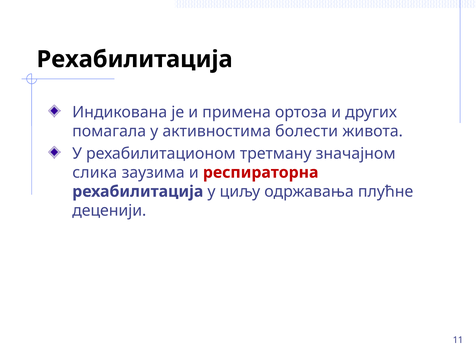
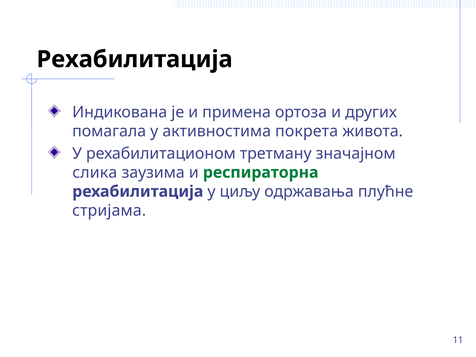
болести: болести -> покрета
респираторна colour: red -> green
деценији: деценији -> стријама
